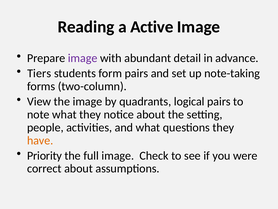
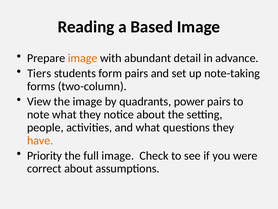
Active: Active -> Based
image at (83, 58) colour: purple -> orange
logical: logical -> power
